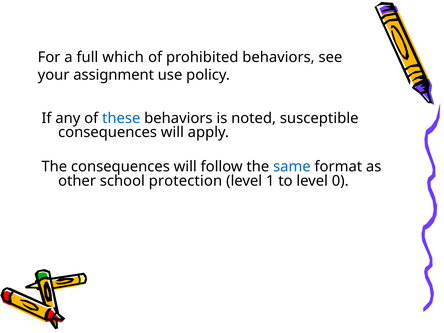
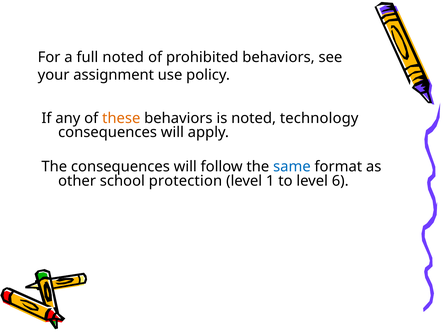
full which: which -> noted
these colour: blue -> orange
susceptible: susceptible -> technology
0: 0 -> 6
